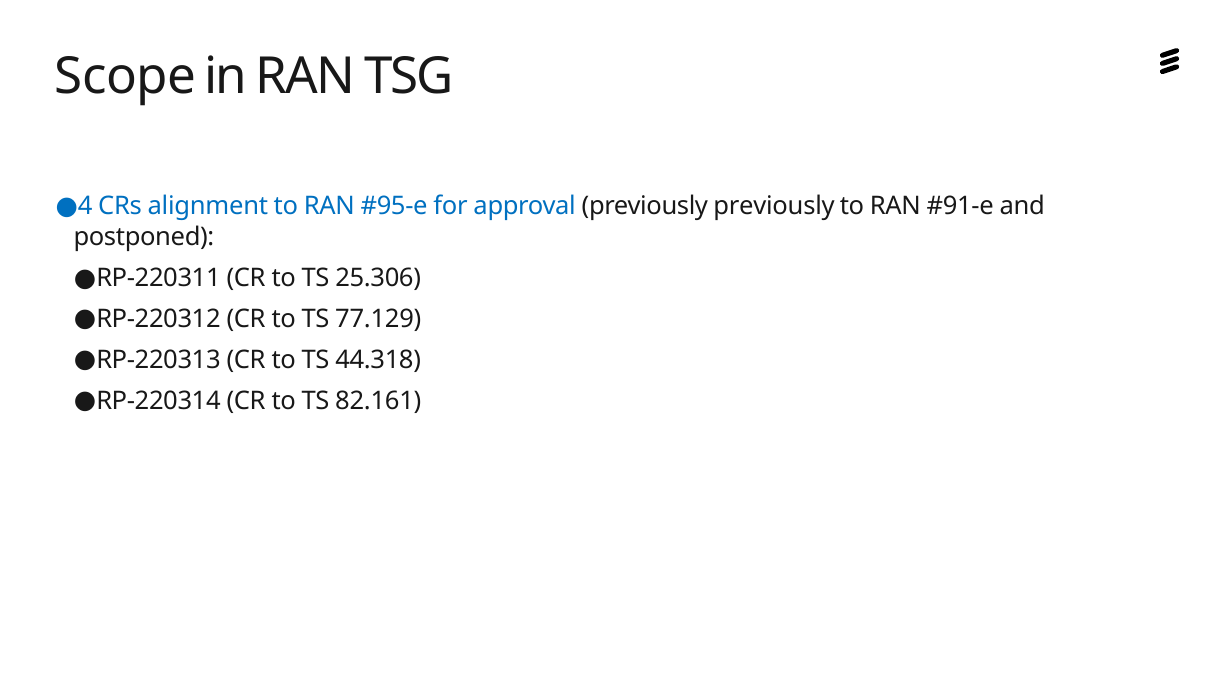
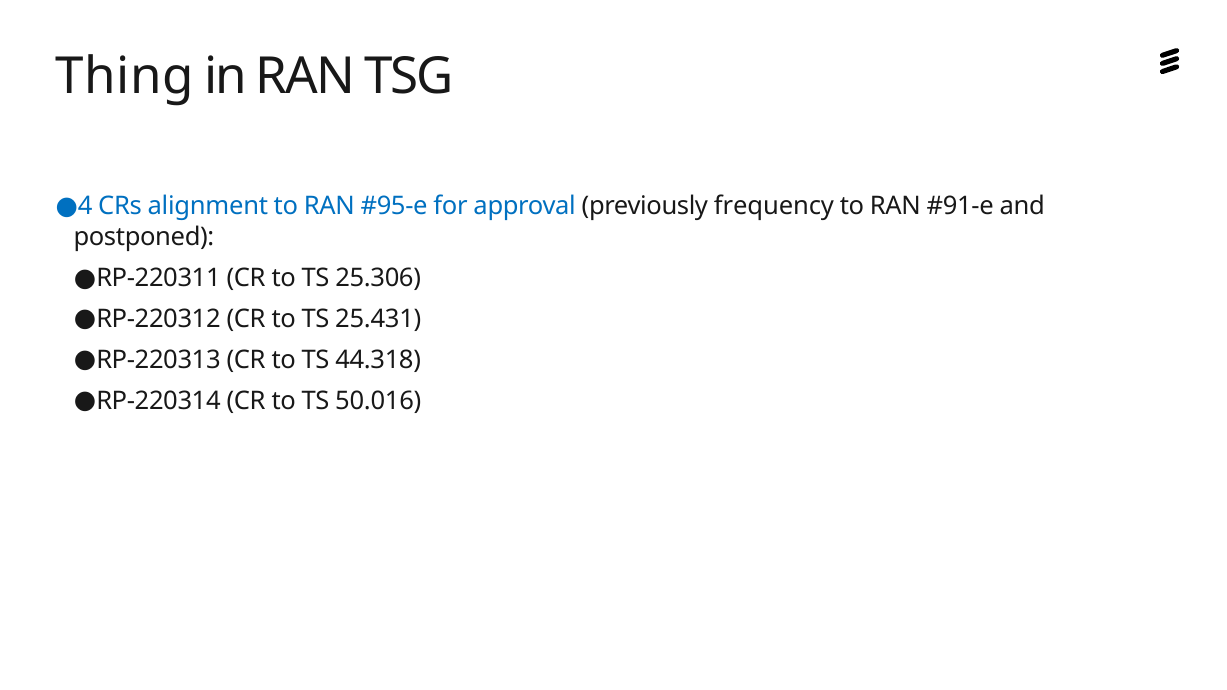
Scope: Scope -> Thing
previously previously: previously -> frequency
77.129: 77.129 -> 25.431
82.161: 82.161 -> 50.016
